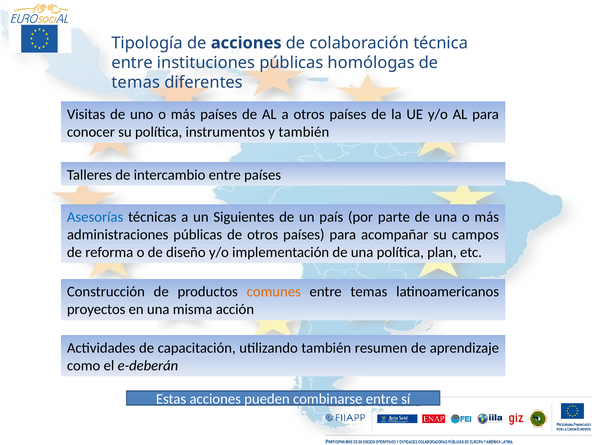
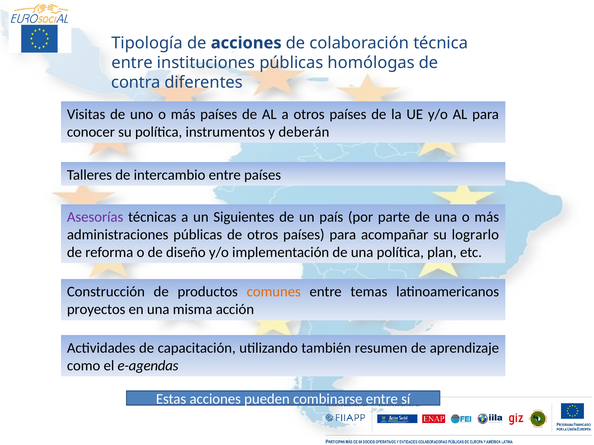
temas at (136, 83): temas -> contra
y también: también -> deberán
Asesorías colour: blue -> purple
campos: campos -> lograrlo
e-deberán: e-deberán -> e-agendas
